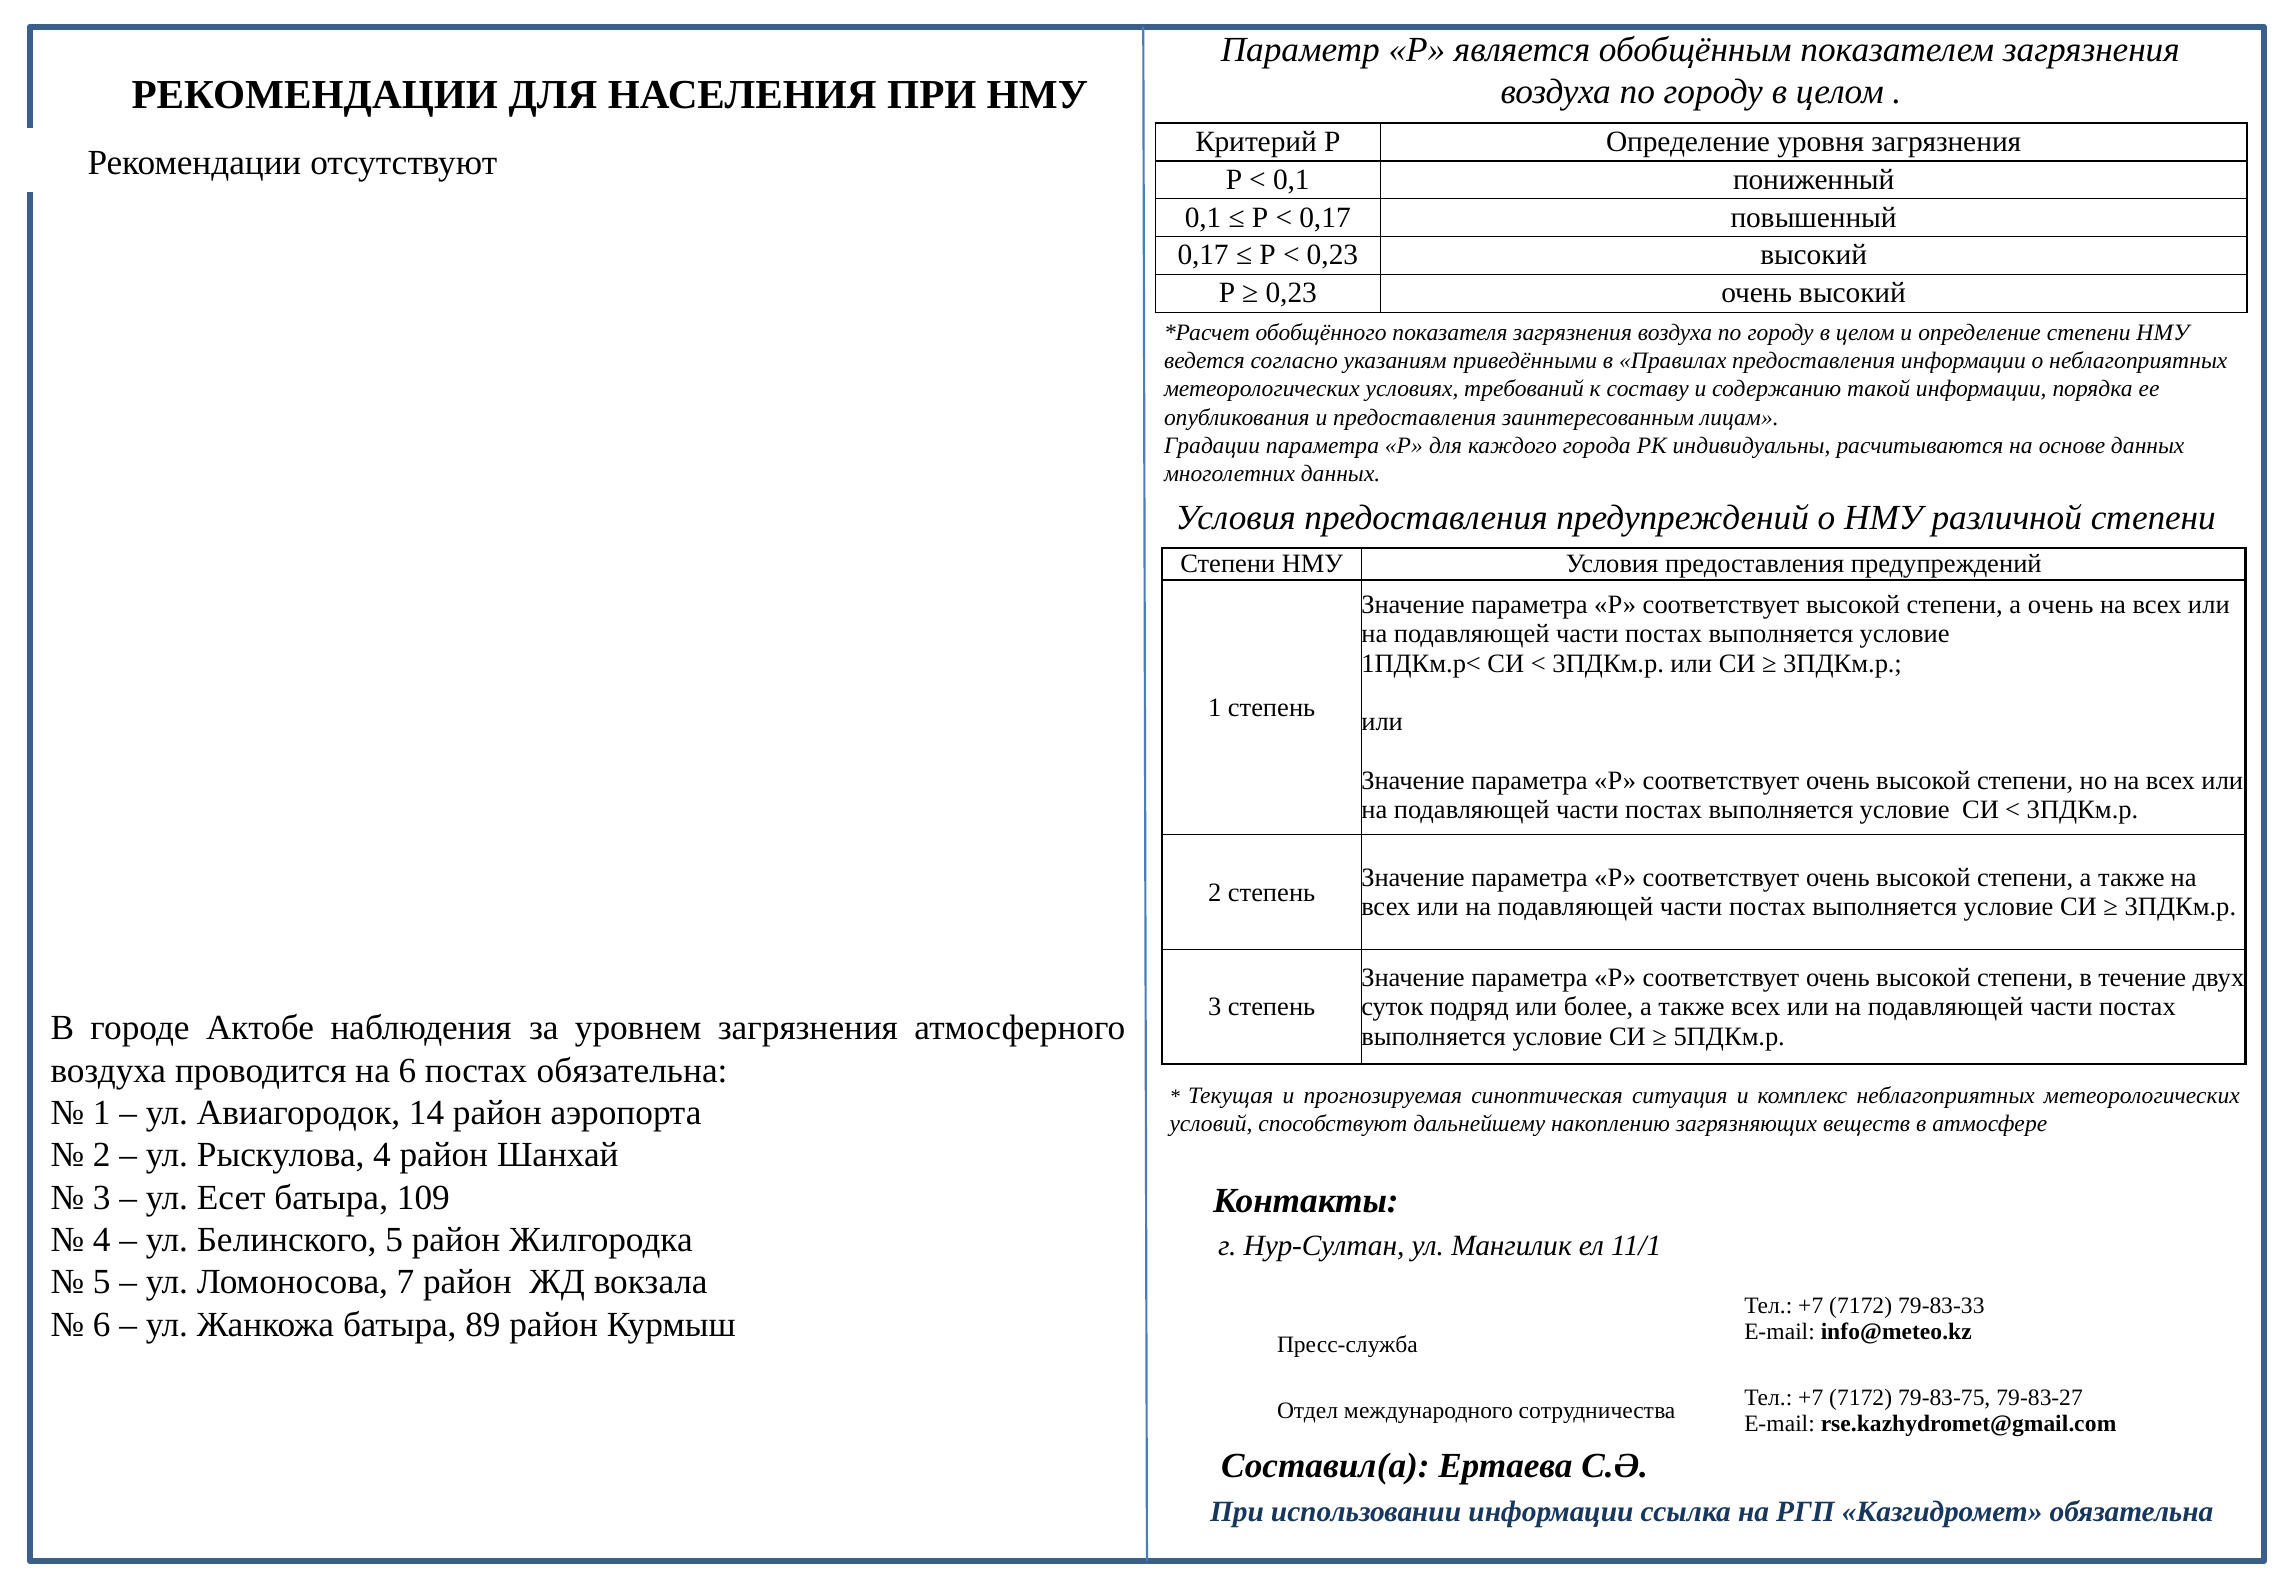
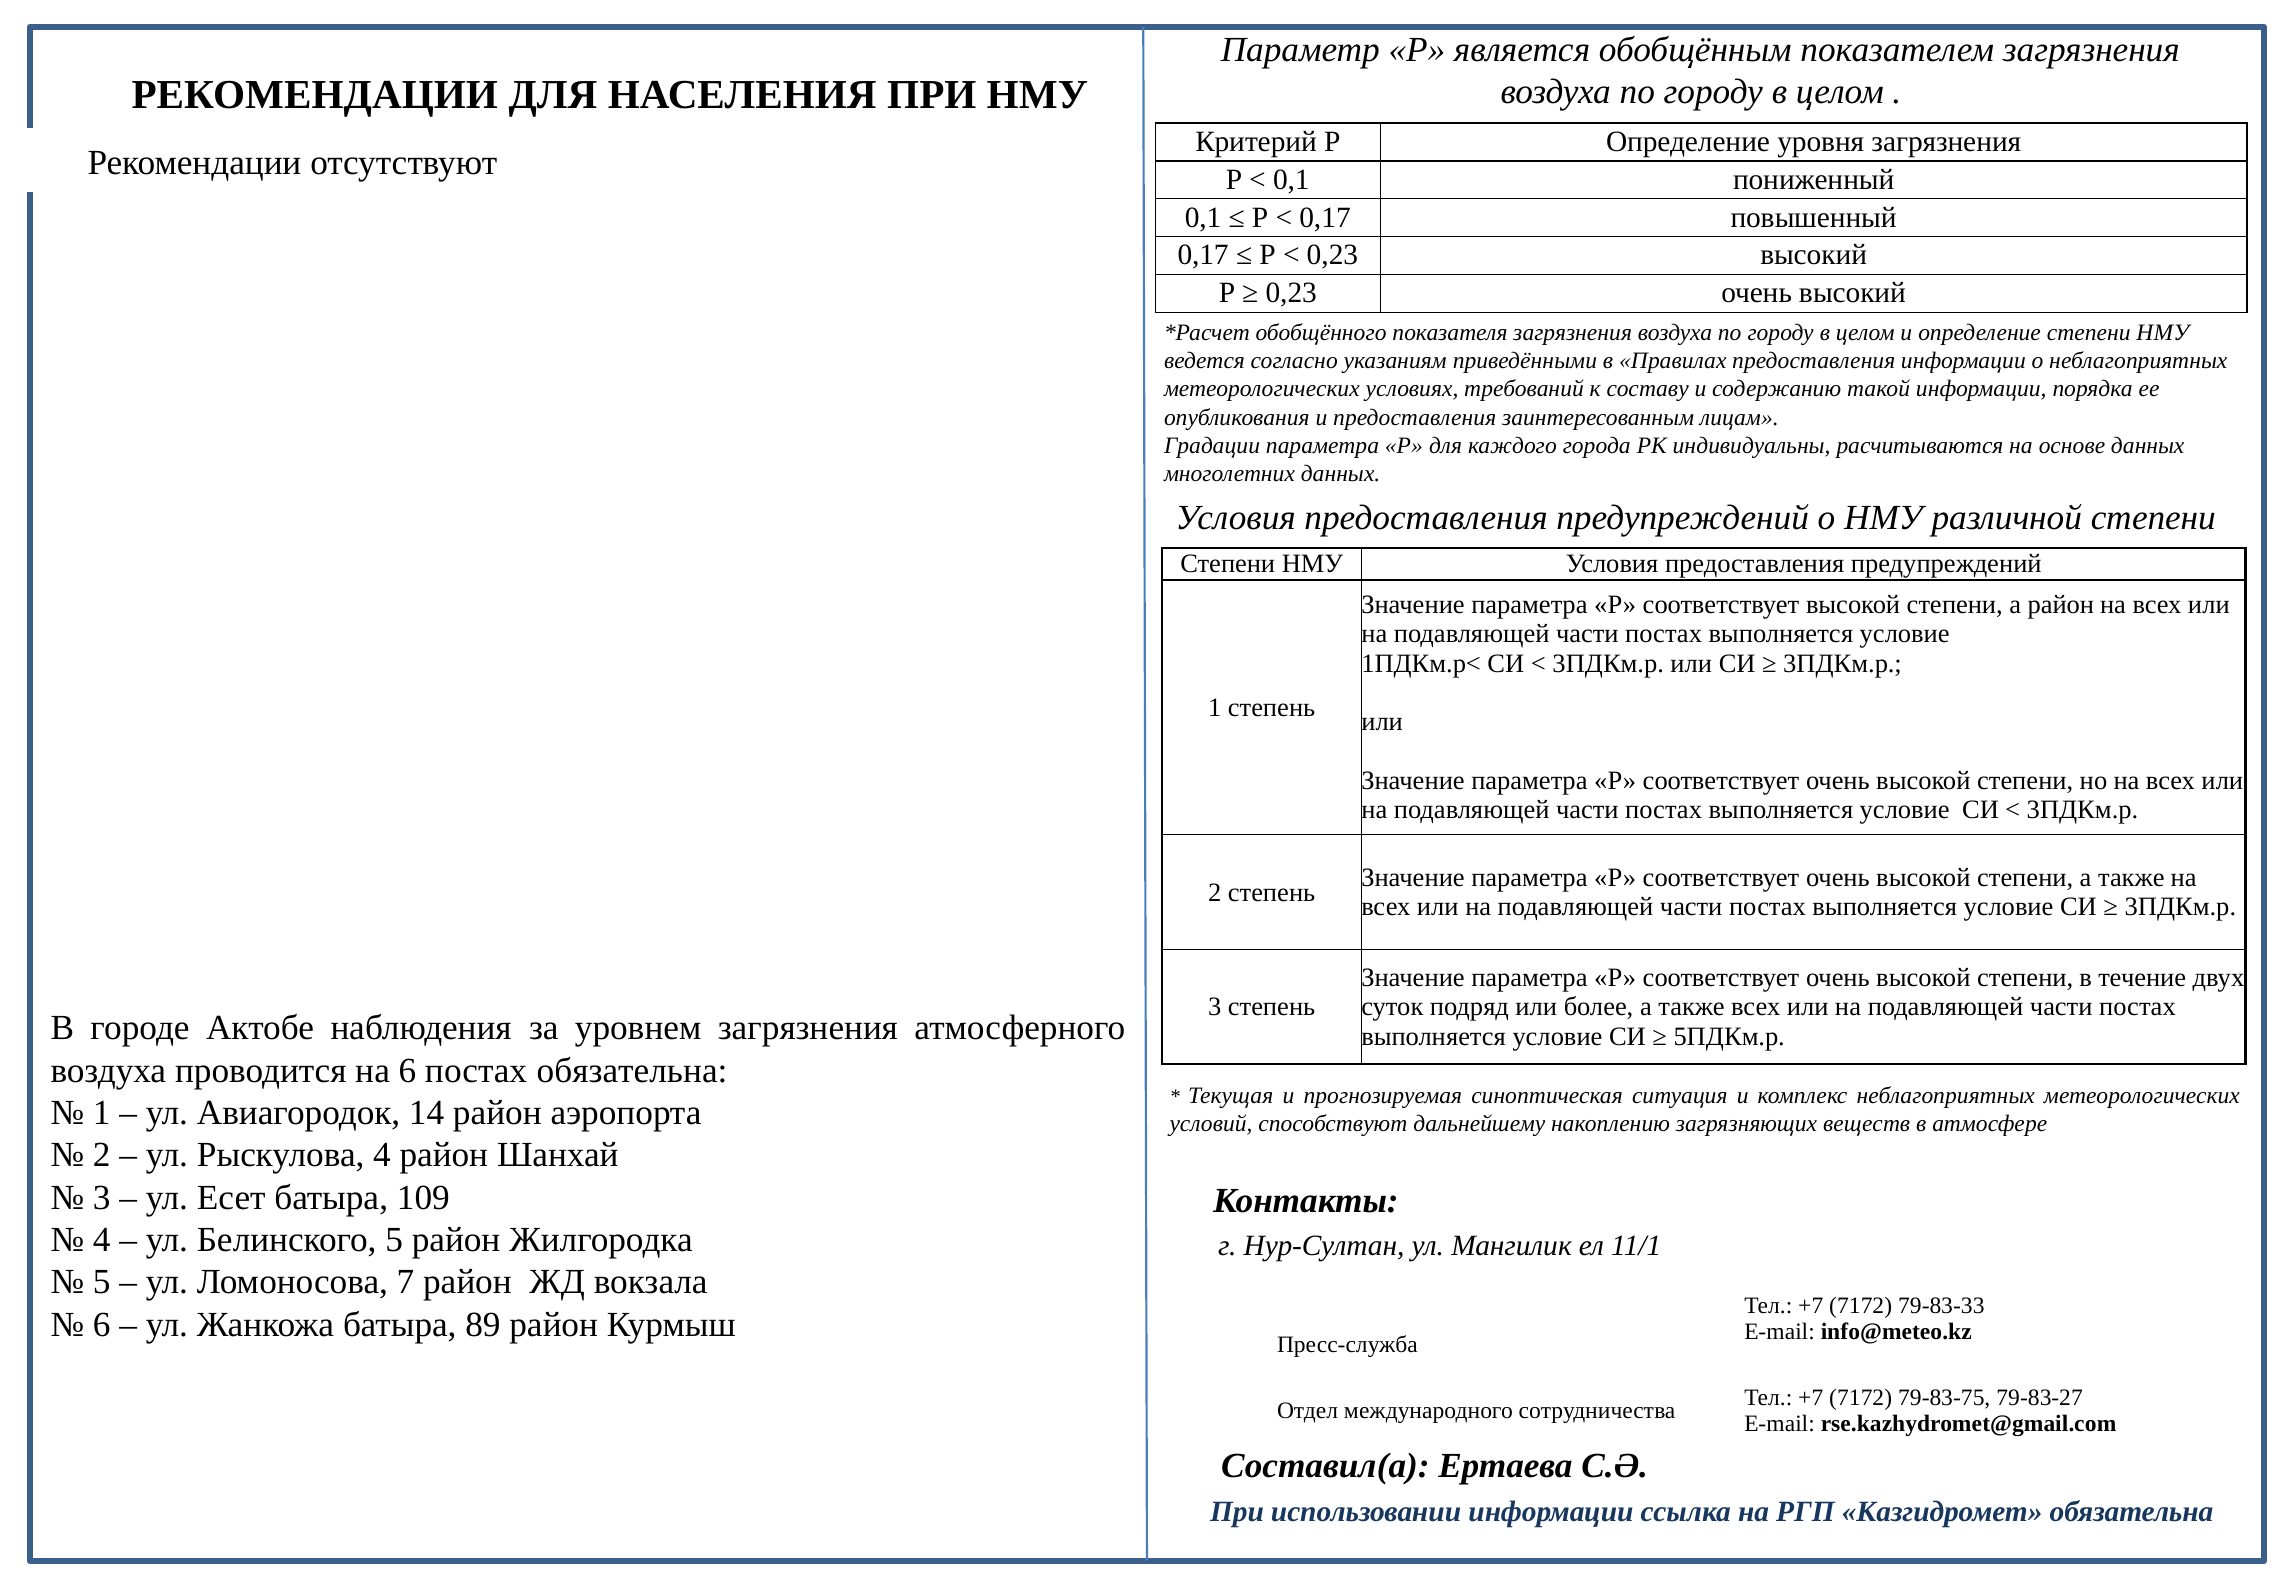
а очень: очень -> район
